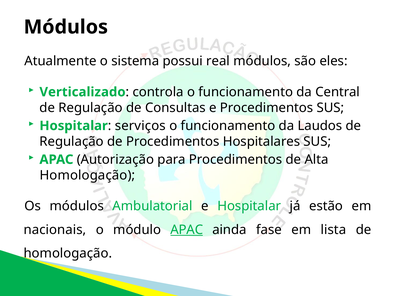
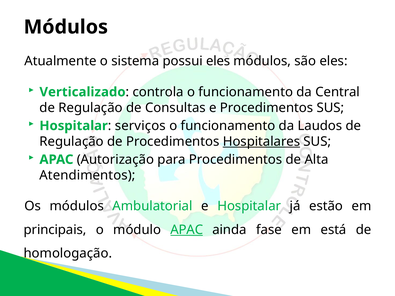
possui real: real -> eles
Hospitalares underline: none -> present
Homologação at (87, 175): Homologação -> Atendimentos
nacionais: nacionais -> principais
lista: lista -> está
